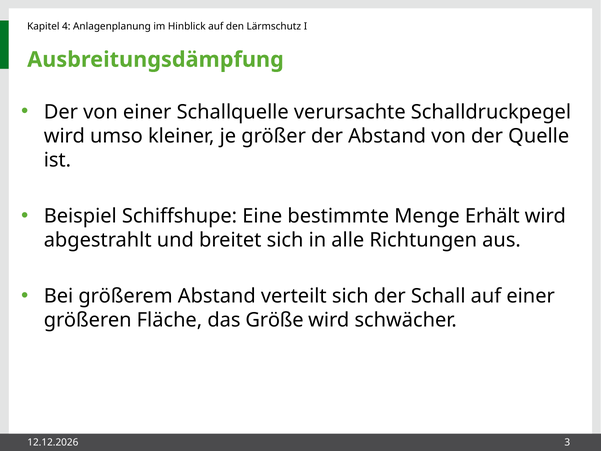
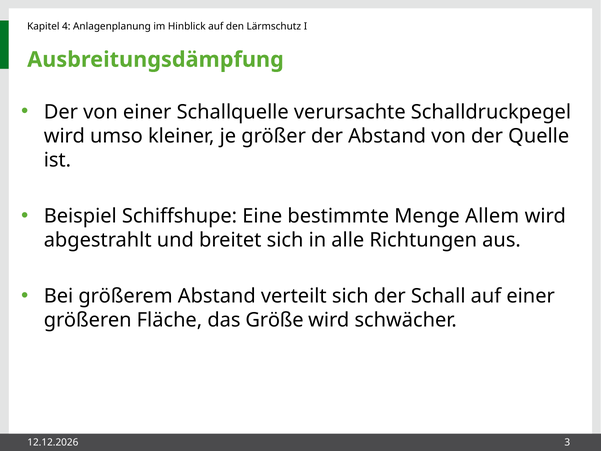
Erhält: Erhält -> Allem
